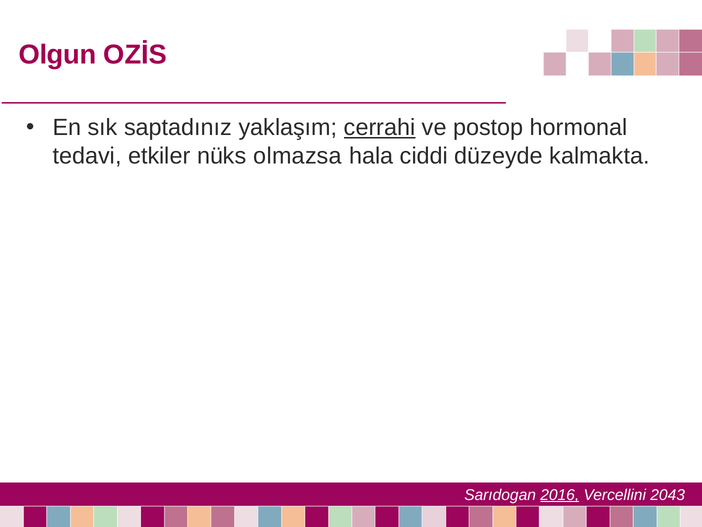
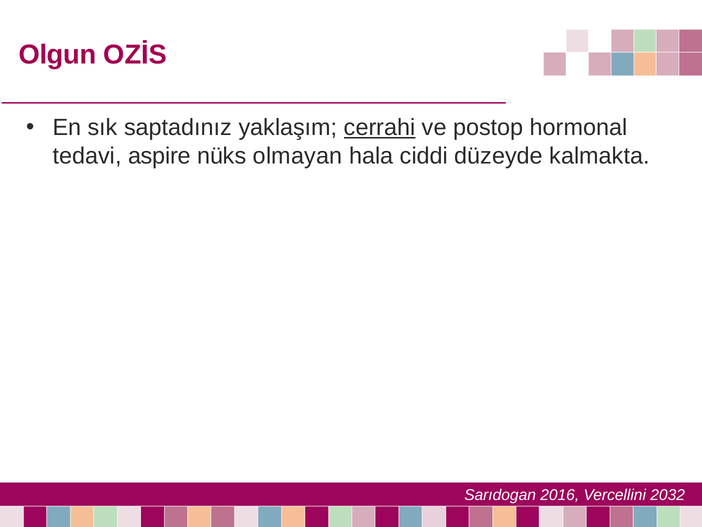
etkiler: etkiler -> aspire
olmazsa: olmazsa -> olmayan
2016 underline: present -> none
2043: 2043 -> 2032
